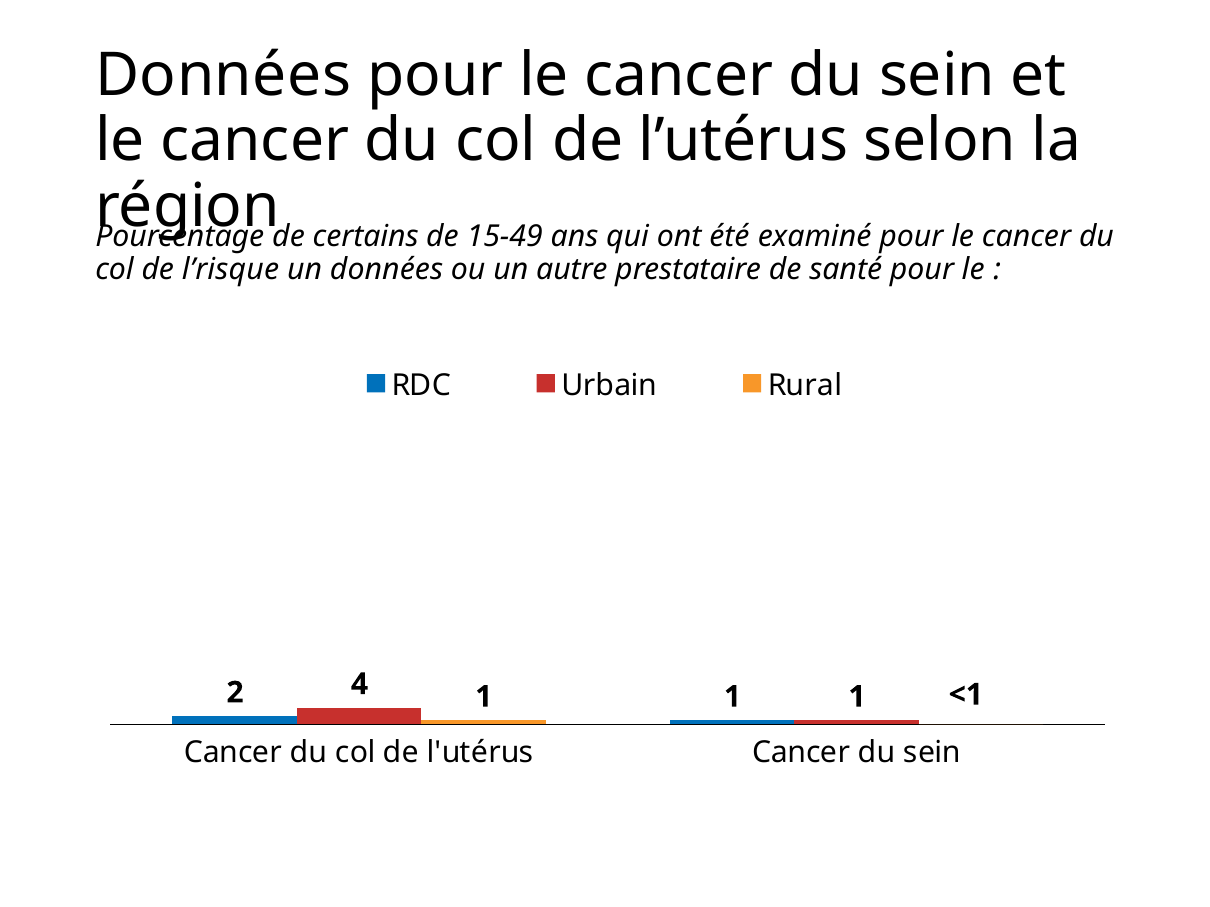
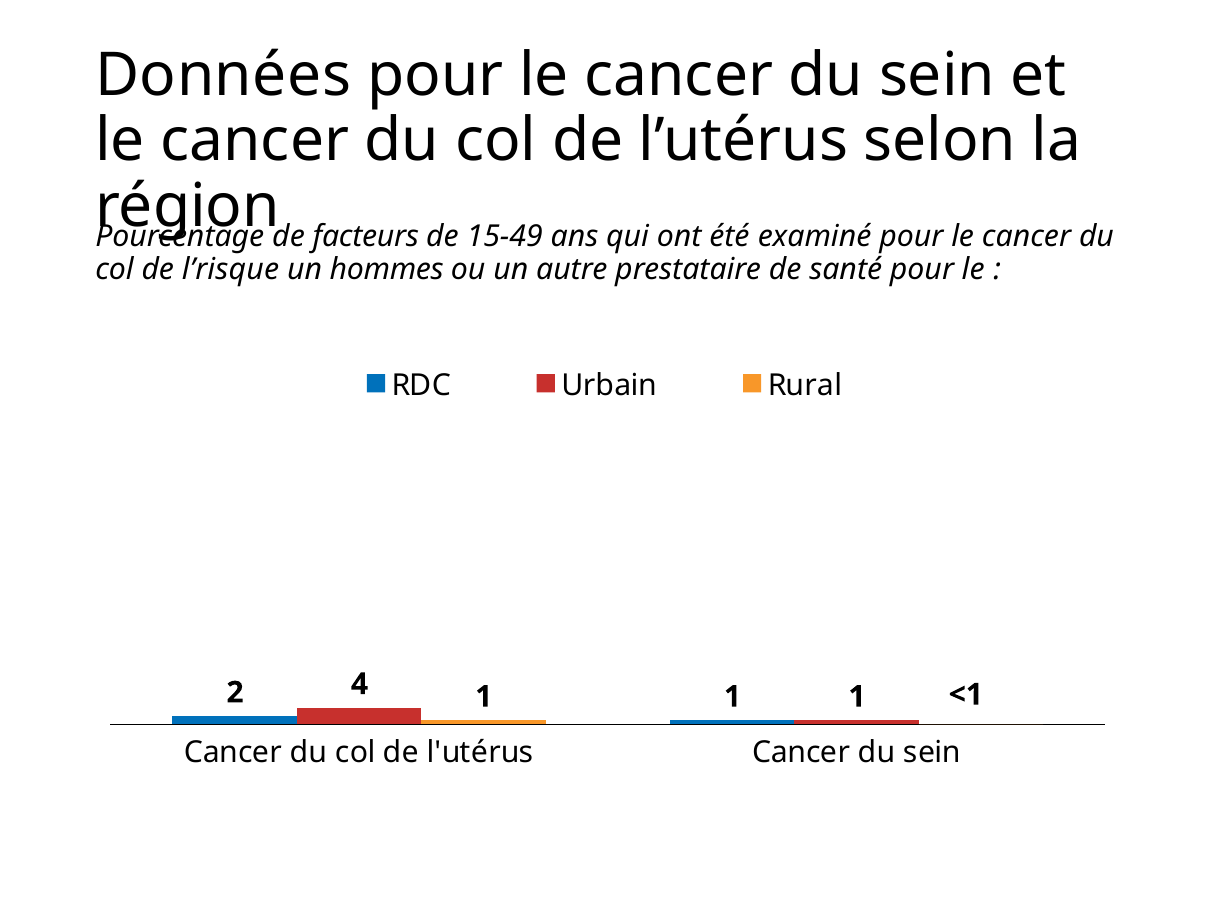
certains: certains -> facteurs
un données: données -> hommes
